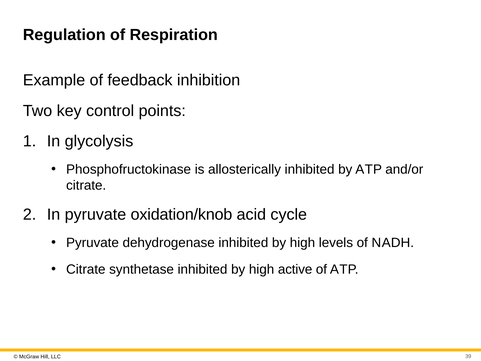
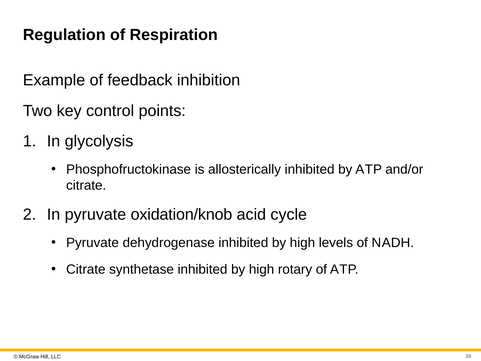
active: active -> rotary
